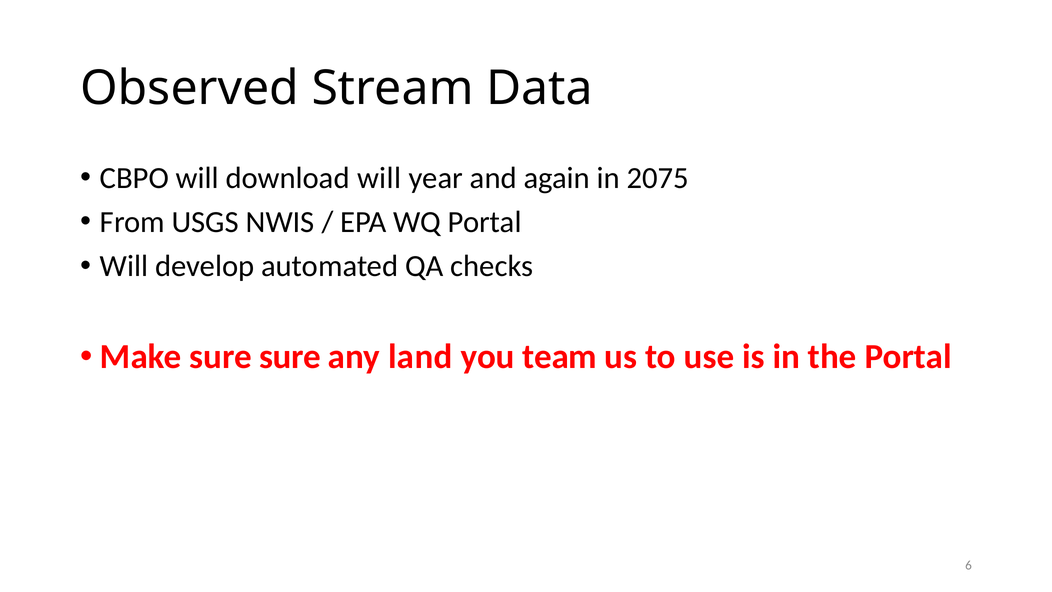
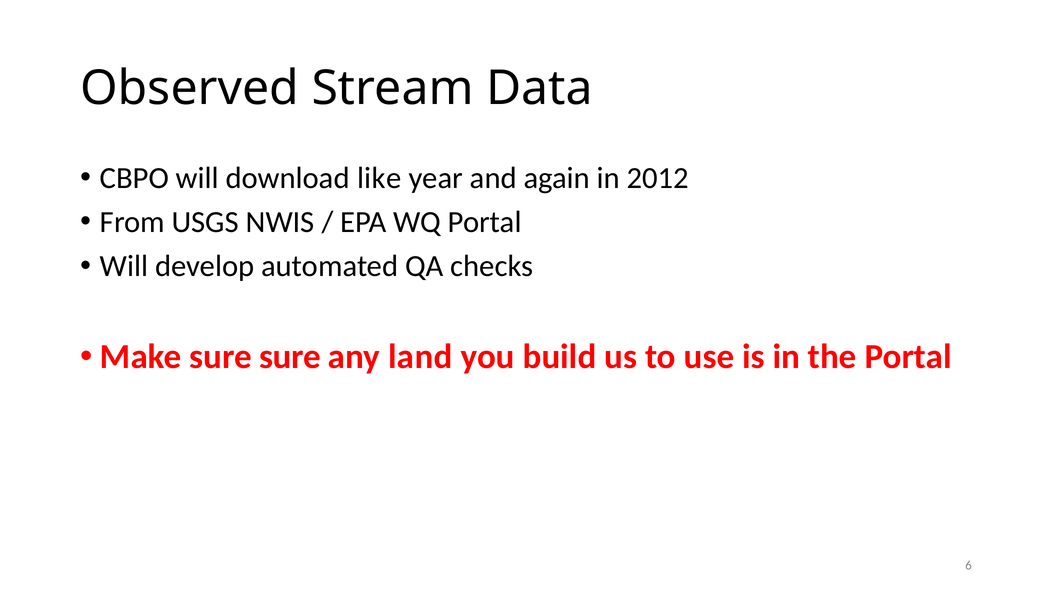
download will: will -> like
2075: 2075 -> 2012
team: team -> build
